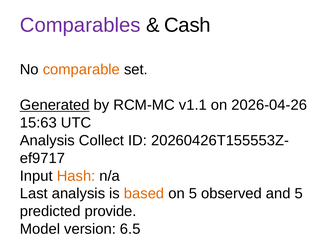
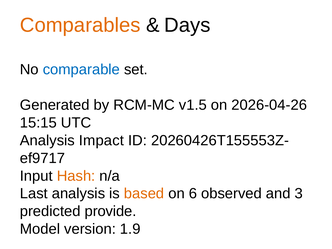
Comparables colour: purple -> orange
Cash: Cash -> Days
comparable colour: orange -> blue
Generated underline: present -> none
v1.1: v1.1 -> v1.5
15:63: 15:63 -> 15:15
Collect: Collect -> Impact
on 5: 5 -> 6
and 5: 5 -> 3
6.5: 6.5 -> 1.9
